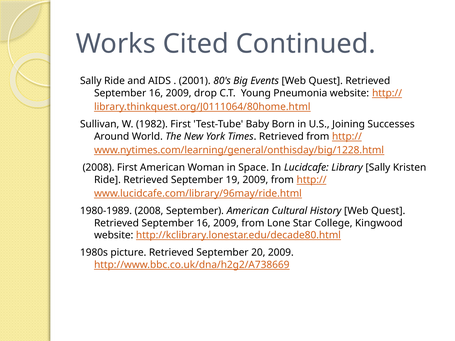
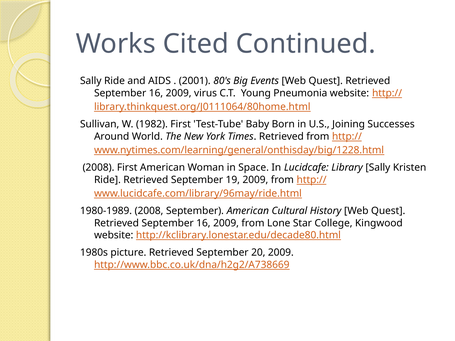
drop: drop -> virus
